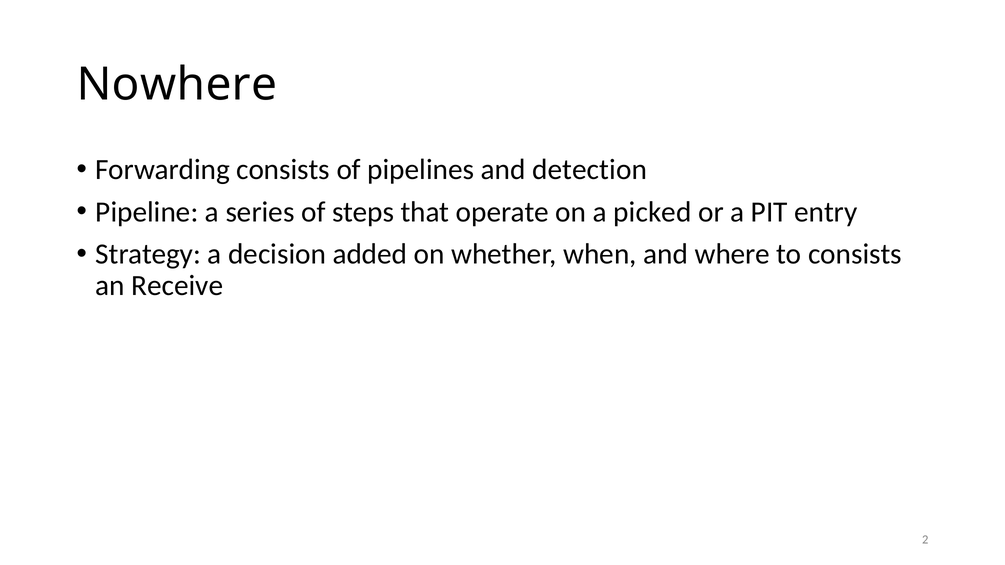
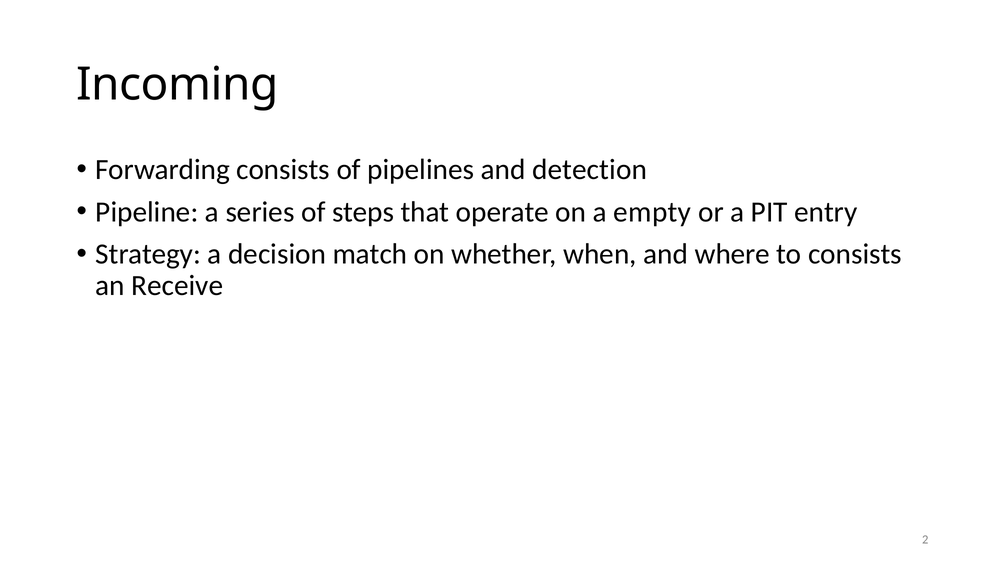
Nowhere: Nowhere -> Incoming
picked: picked -> empty
added: added -> match
